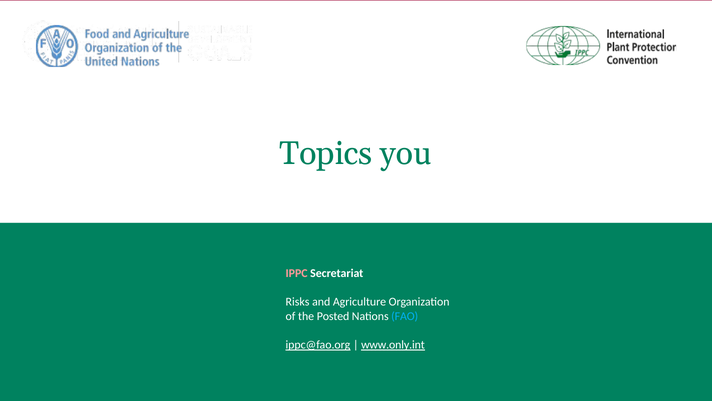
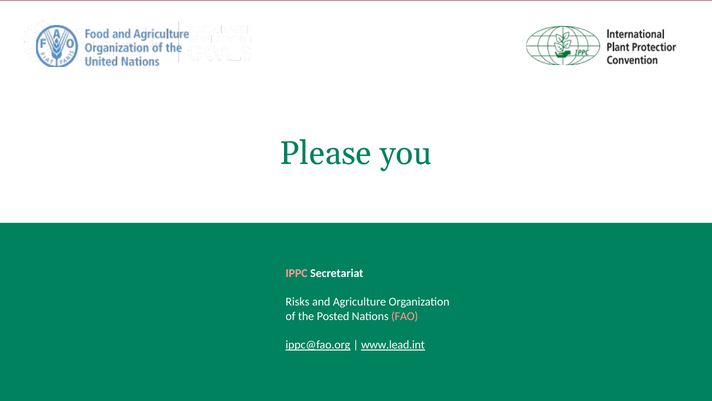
Topics: Topics -> Please
FAO colour: light blue -> pink
www.only.int: www.only.int -> www.lead.int
